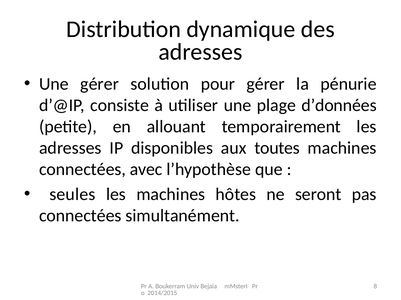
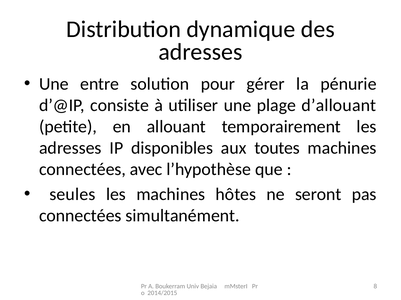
Une gérer: gérer -> entre
d’données: d’données -> d’allouant
